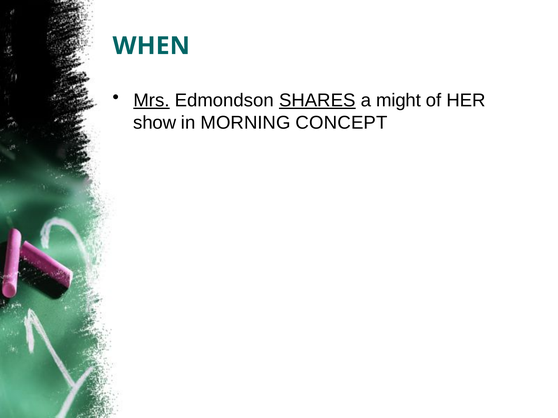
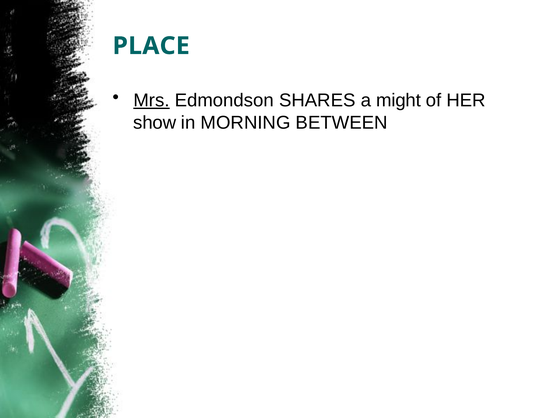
WHEN: WHEN -> PLACE
SHARES underline: present -> none
CONCEPT: CONCEPT -> BETWEEN
